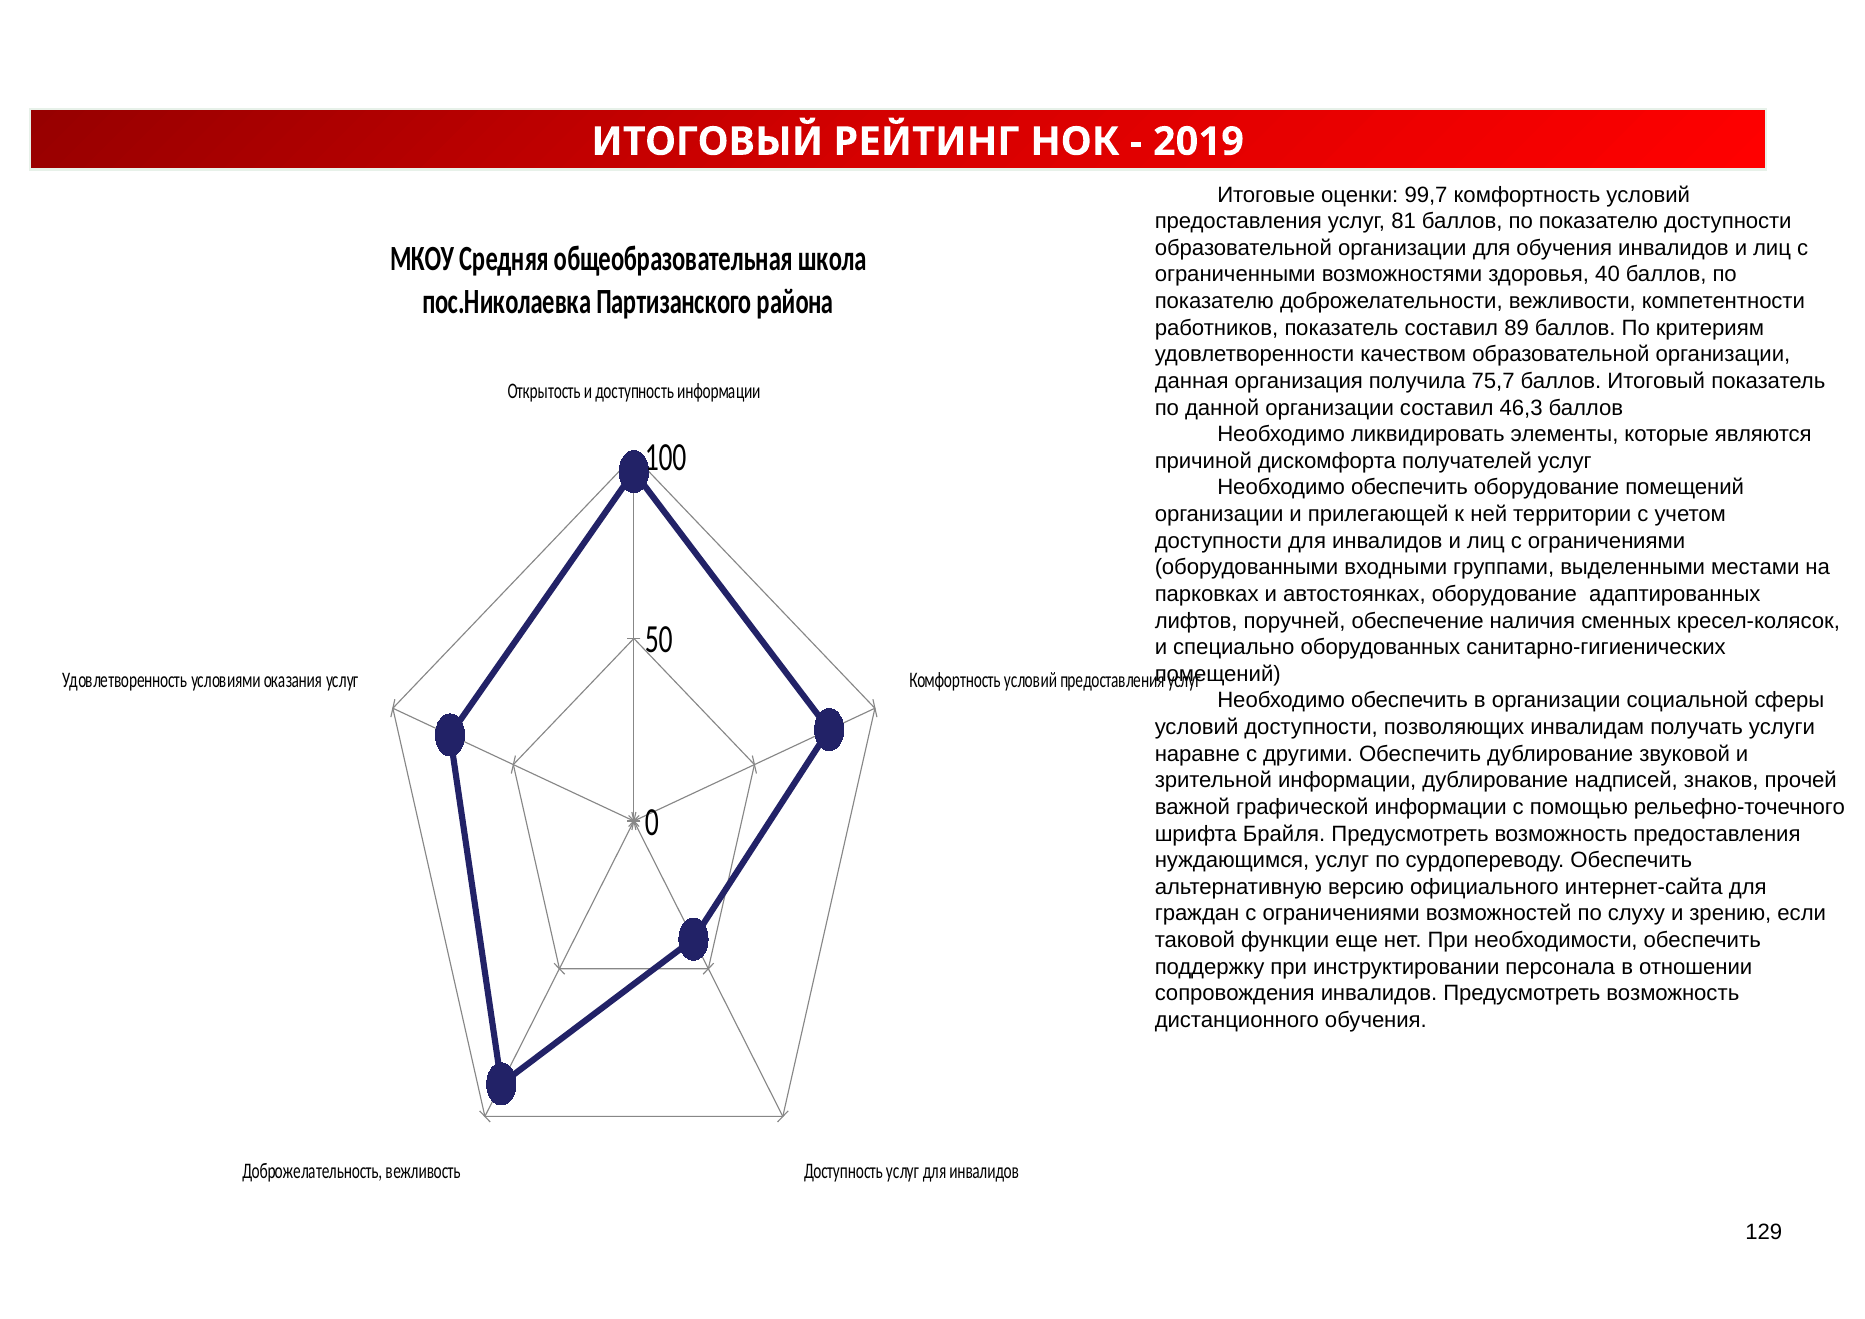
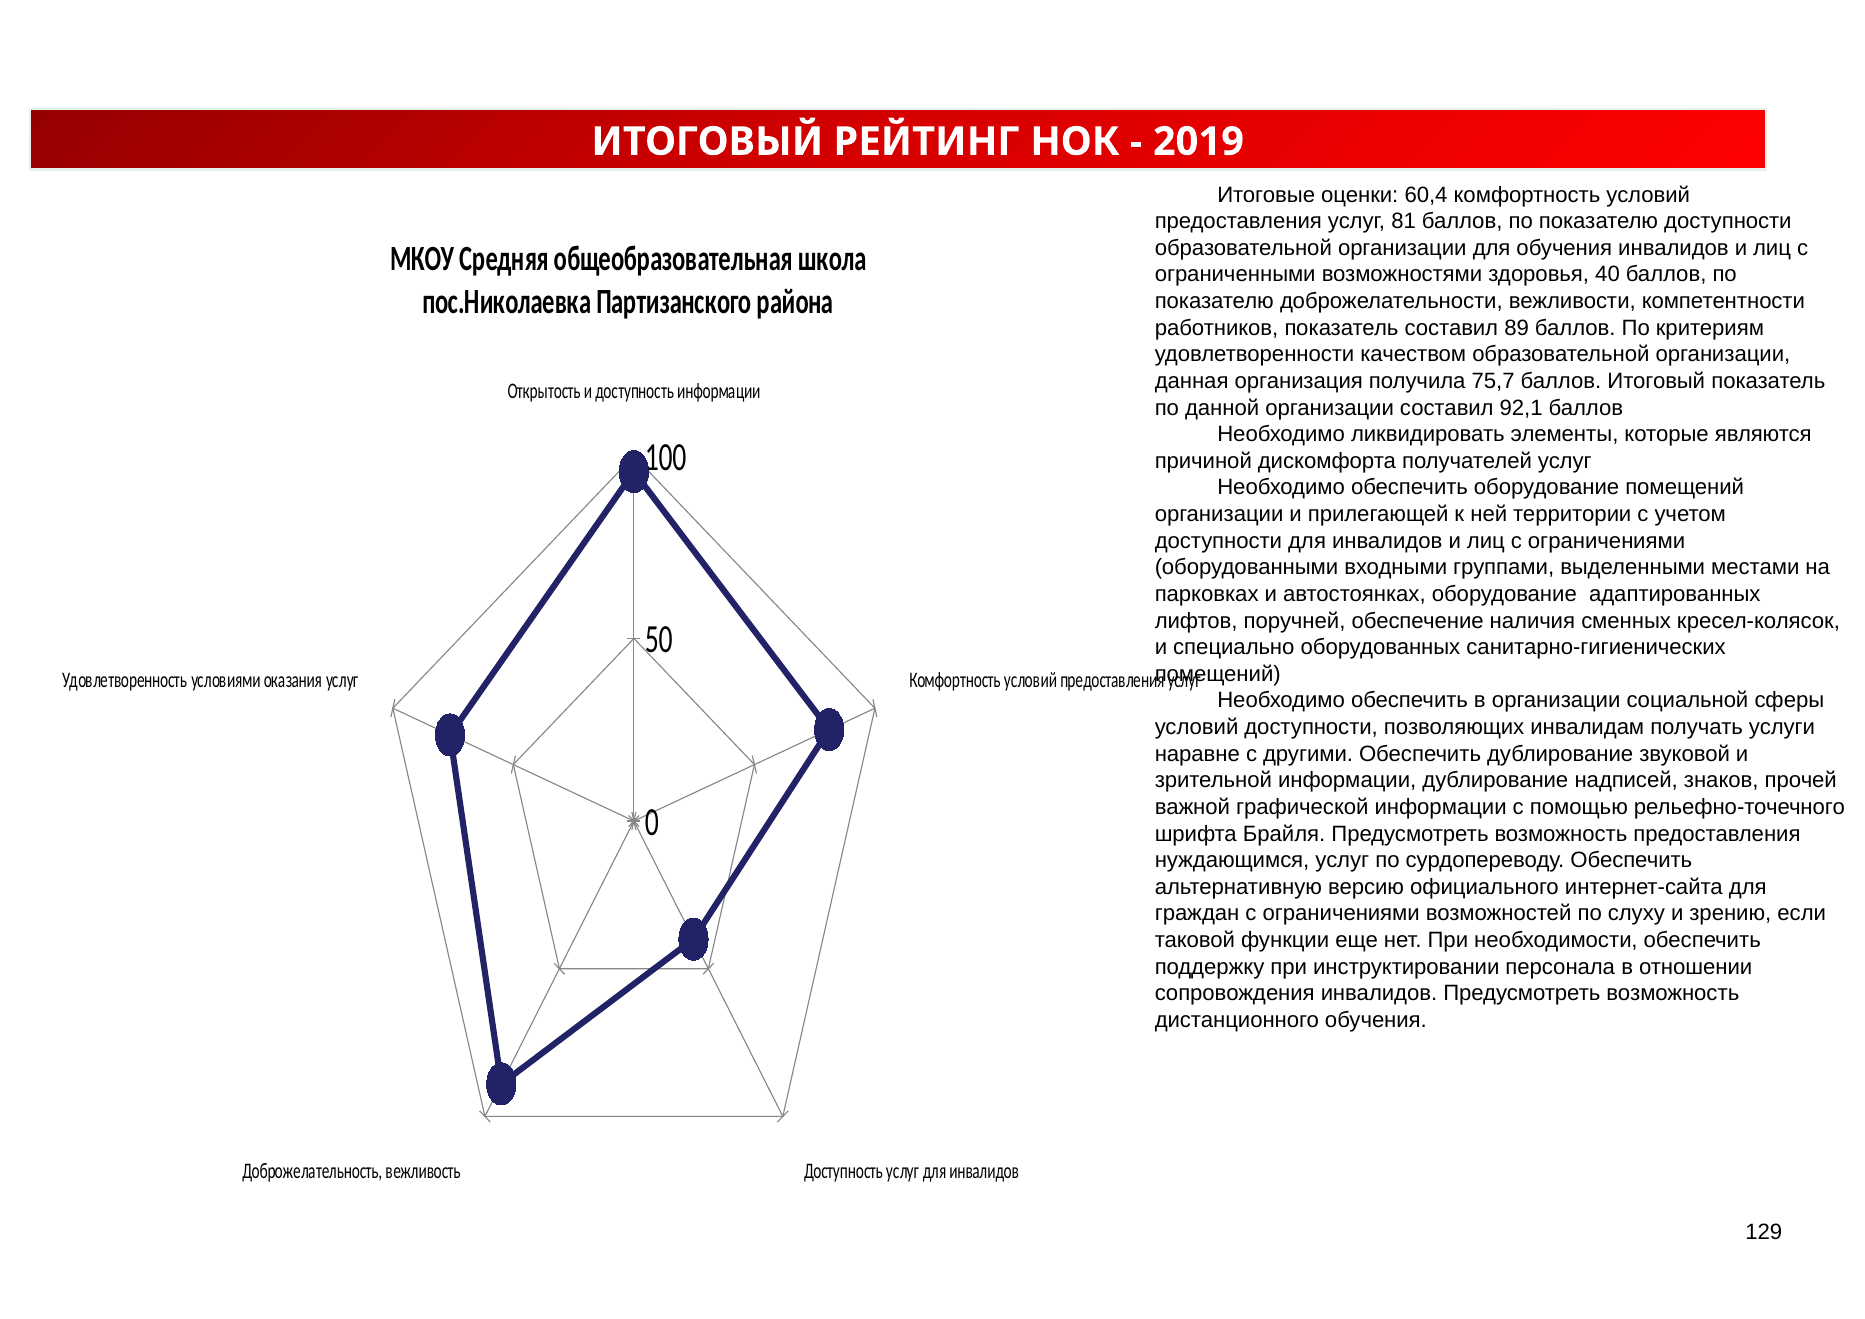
99,7: 99,7 -> 60,4
46,3: 46,3 -> 92,1
